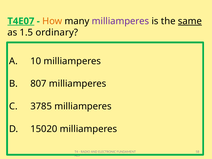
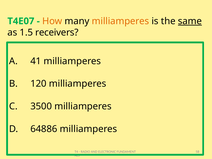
T4E07 underline: present -> none
milliamperes at (120, 21) colour: purple -> orange
ordinary: ordinary -> receivers
10: 10 -> 41
807: 807 -> 120
3785: 3785 -> 3500
15020: 15020 -> 64886
